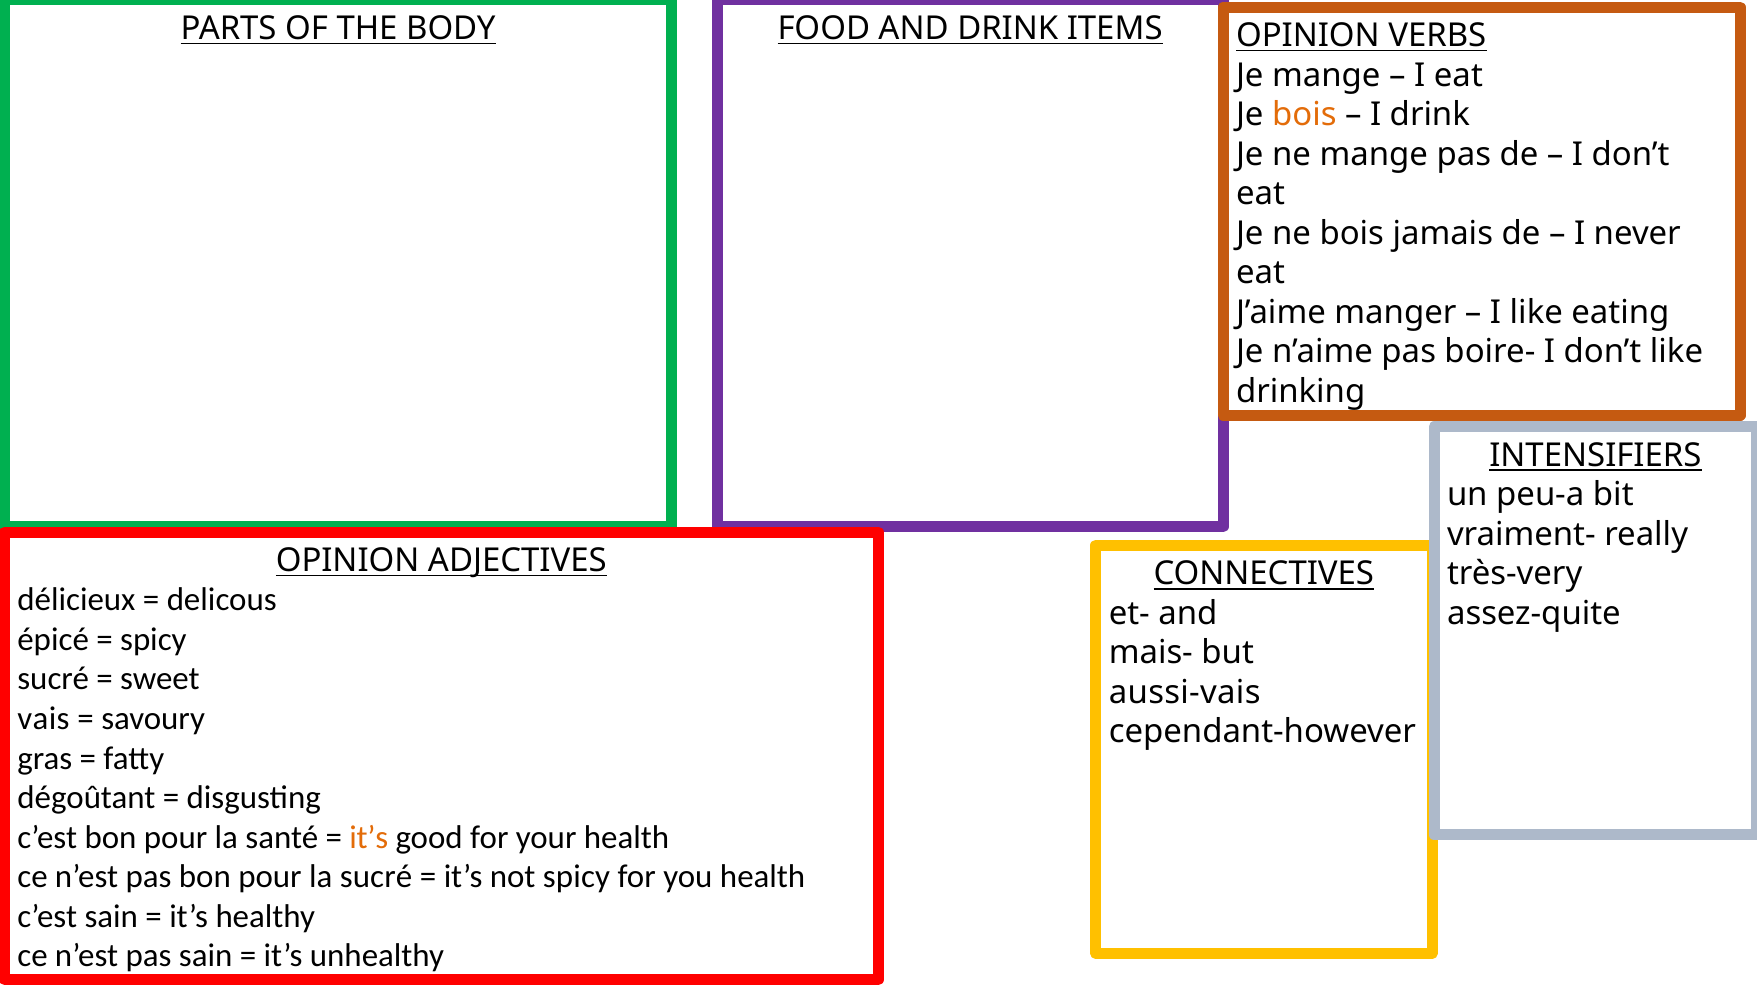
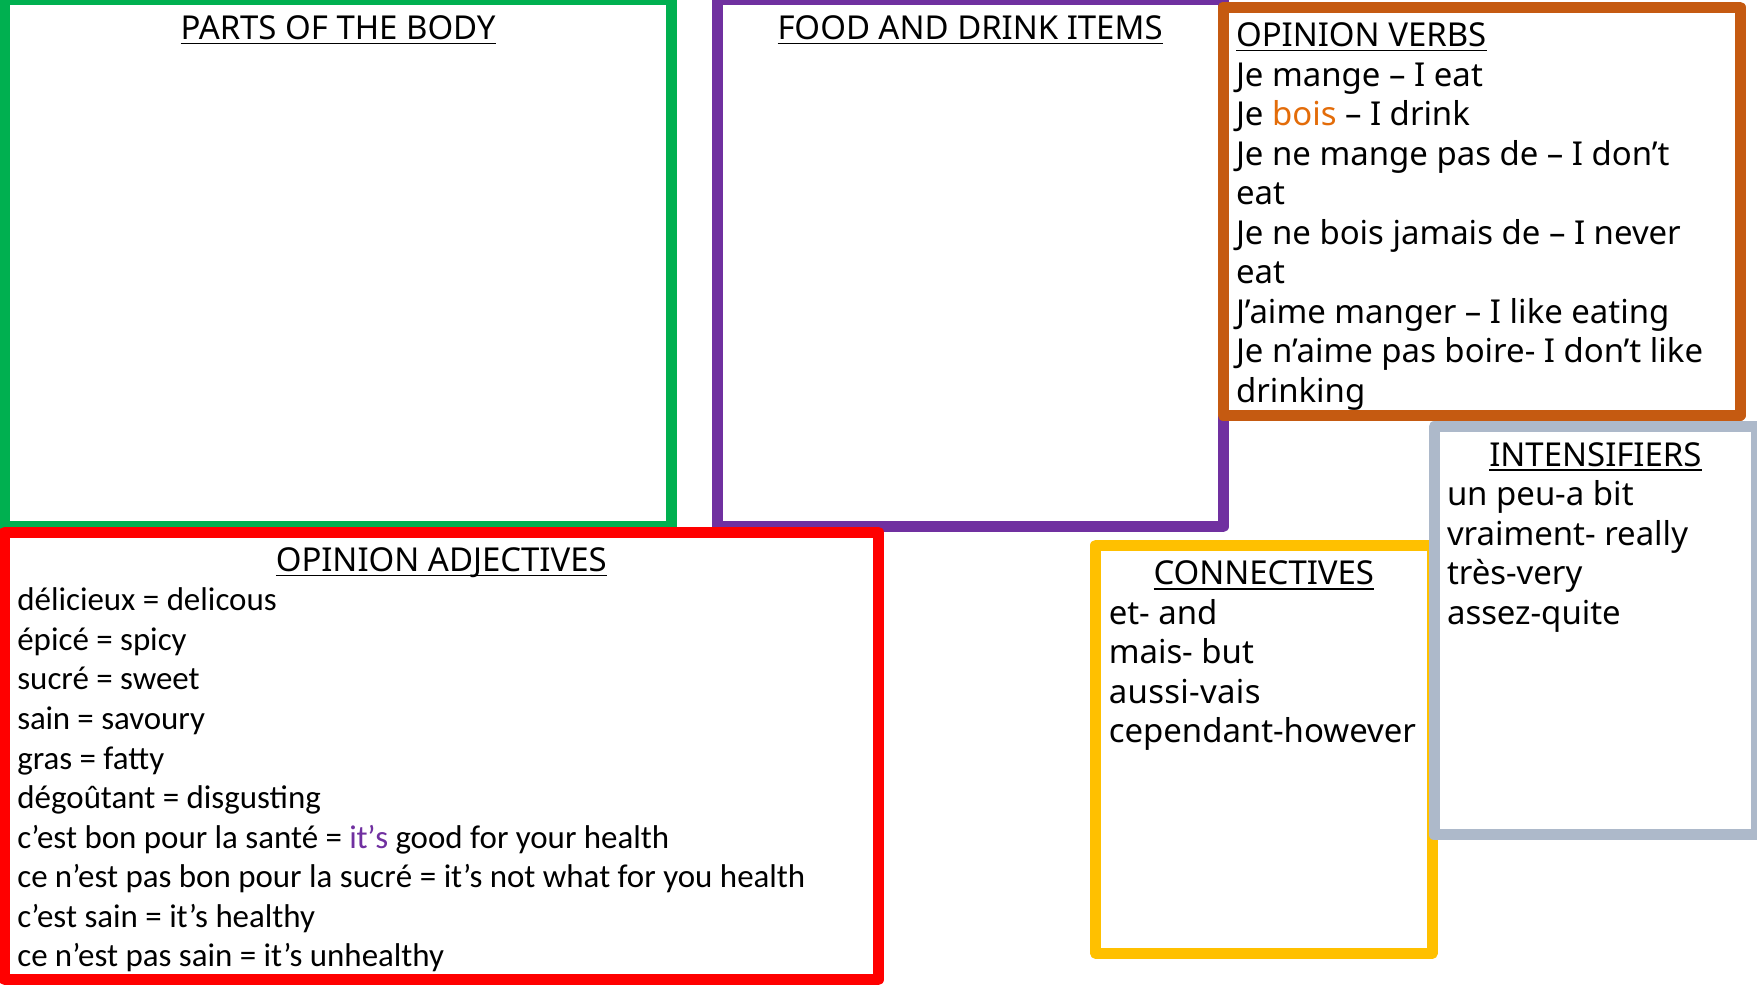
vais at (44, 719): vais -> sain
it’s at (369, 837) colour: orange -> purple
not spicy: spicy -> what
